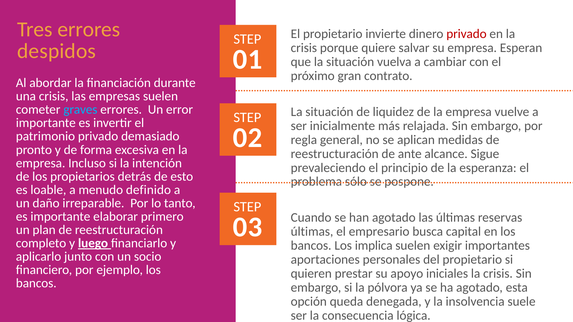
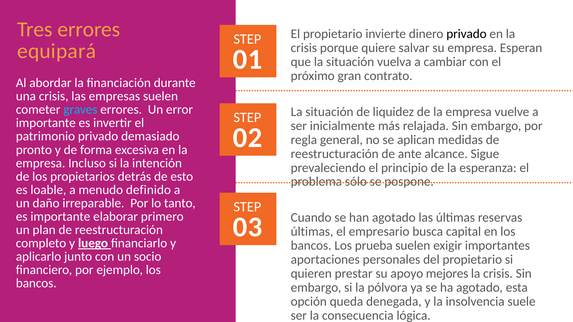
privado at (466, 34) colour: red -> black
despidos: despidos -> equipará
implica: implica -> prueba
iniciales: iniciales -> mejores
